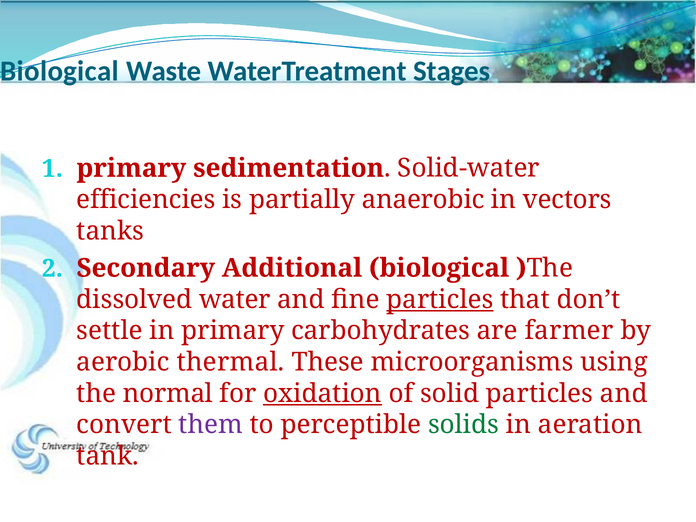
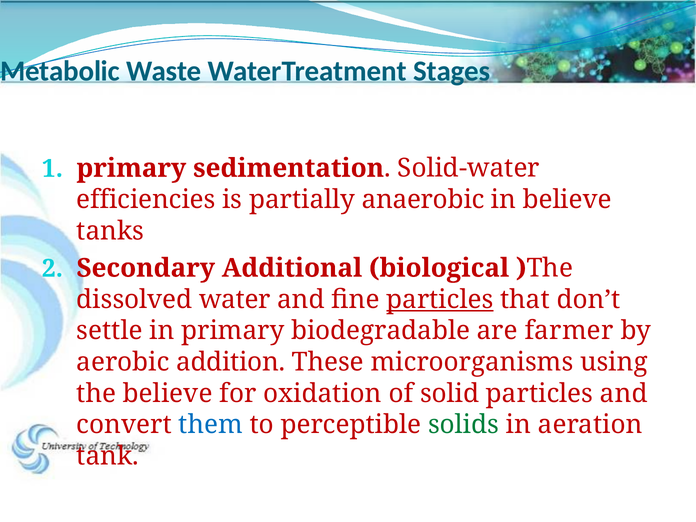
Biological at (60, 71): Biological -> Metabolic
in vectors: vectors -> believe
carbohydrates: carbohydrates -> biodegradable
thermal: thermal -> addition
the normal: normal -> believe
oxidation underline: present -> none
them colour: purple -> blue
